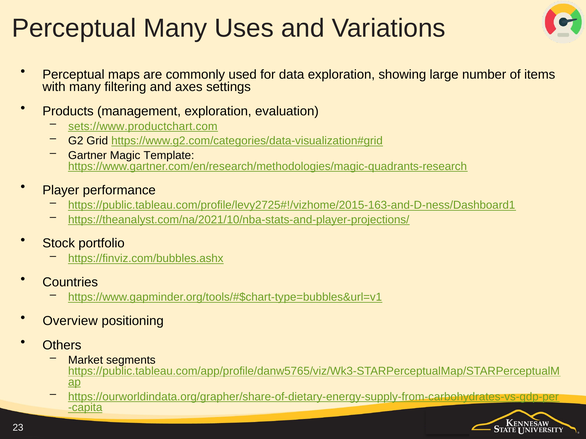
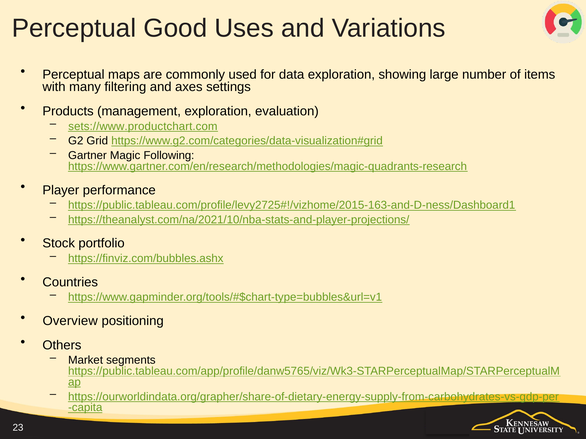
Perceptual Many: Many -> Good
Template: Template -> Following
